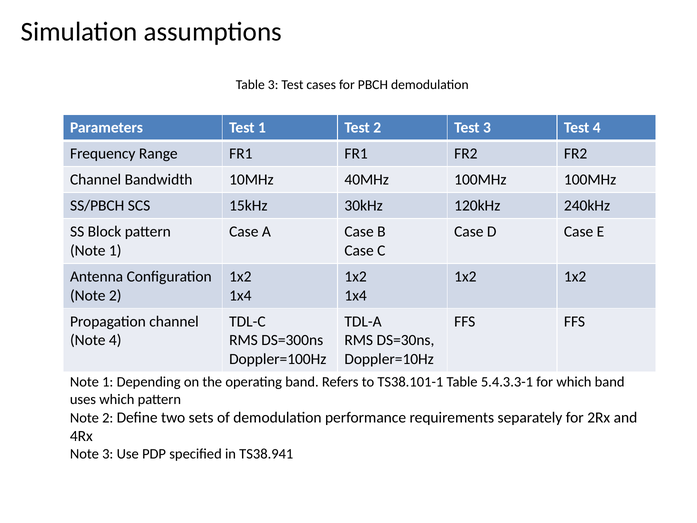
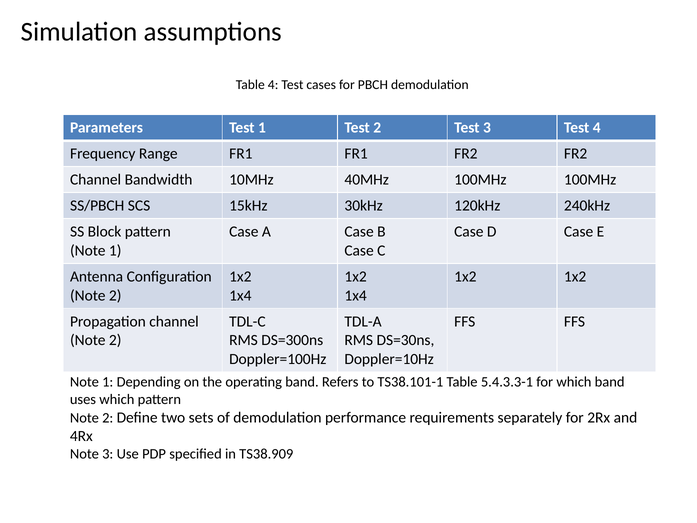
Table 3: 3 -> 4
4 at (115, 340): 4 -> 2
TS38.941: TS38.941 -> TS38.909
